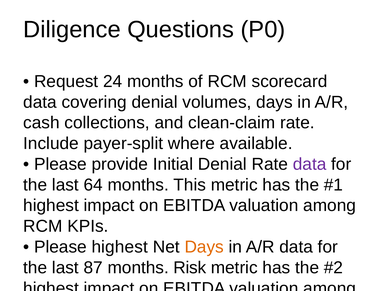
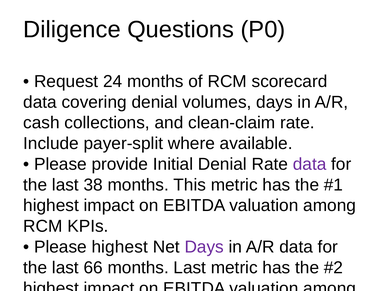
64: 64 -> 38
Days at (204, 247) colour: orange -> purple
87: 87 -> 66
months Risk: Risk -> Last
